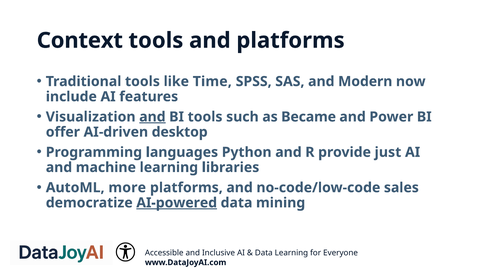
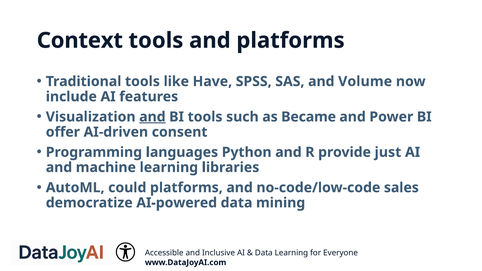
Time: Time -> Have
Modern: Modern -> Volume
desktop: desktop -> consent
more: more -> could
AI‑powered underline: present -> none
